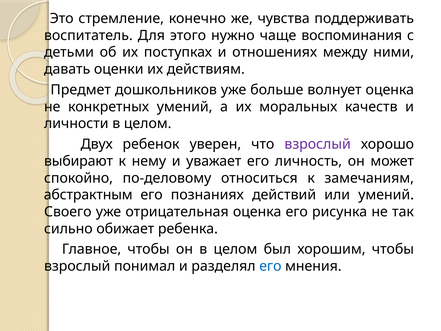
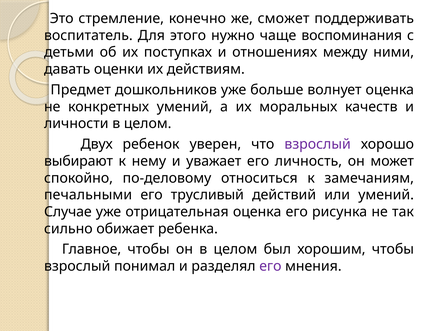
чувства: чувства -> сможет
абстрактным: абстрактным -> печальными
познаниях: познаниях -> трусливый
Своего: Своего -> Случае
его at (270, 266) colour: blue -> purple
